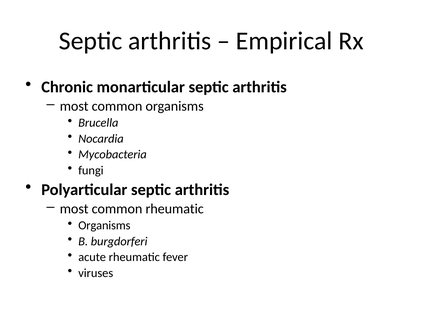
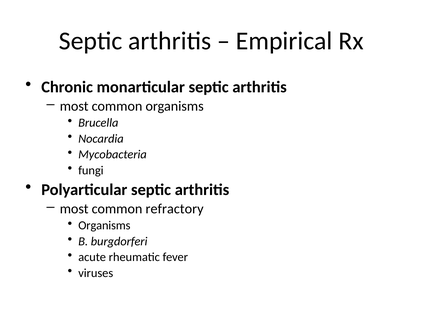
common rheumatic: rheumatic -> refractory
